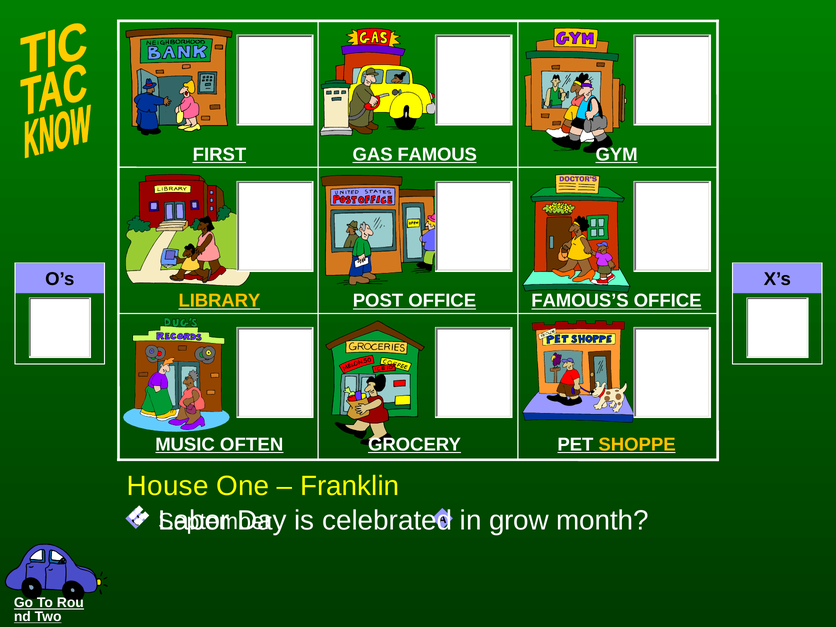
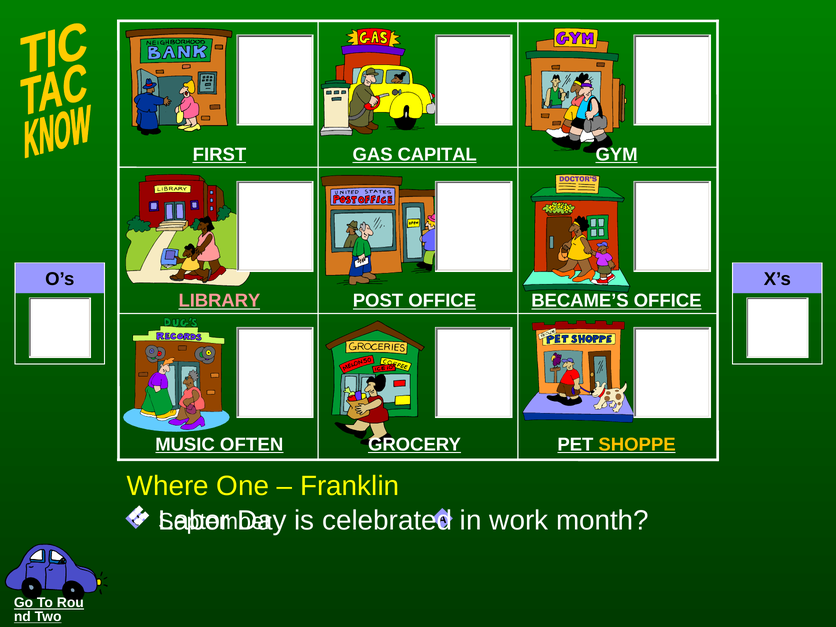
FAMOUS: FAMOUS -> CAPITAL
LIBRARY colour: yellow -> pink
FAMOUS’S: FAMOUS’S -> BECAME’S
House: House -> Where
grow: grow -> work
